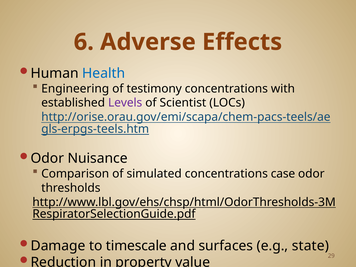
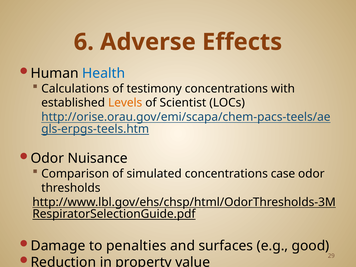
Engineering: Engineering -> Calculations
Levels colour: purple -> orange
timescale: timescale -> penalties
state: state -> good
